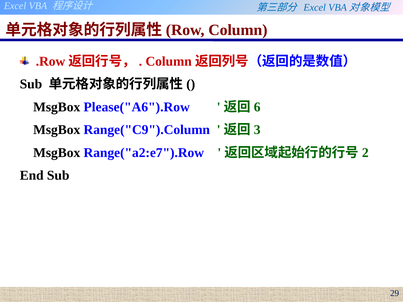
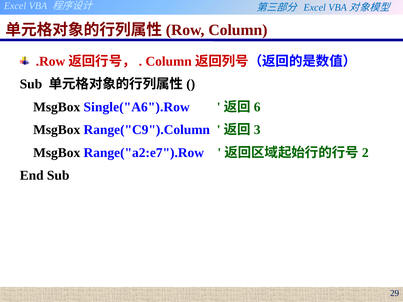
Please("A6").Row: Please("A6").Row -> Single("A6").Row
